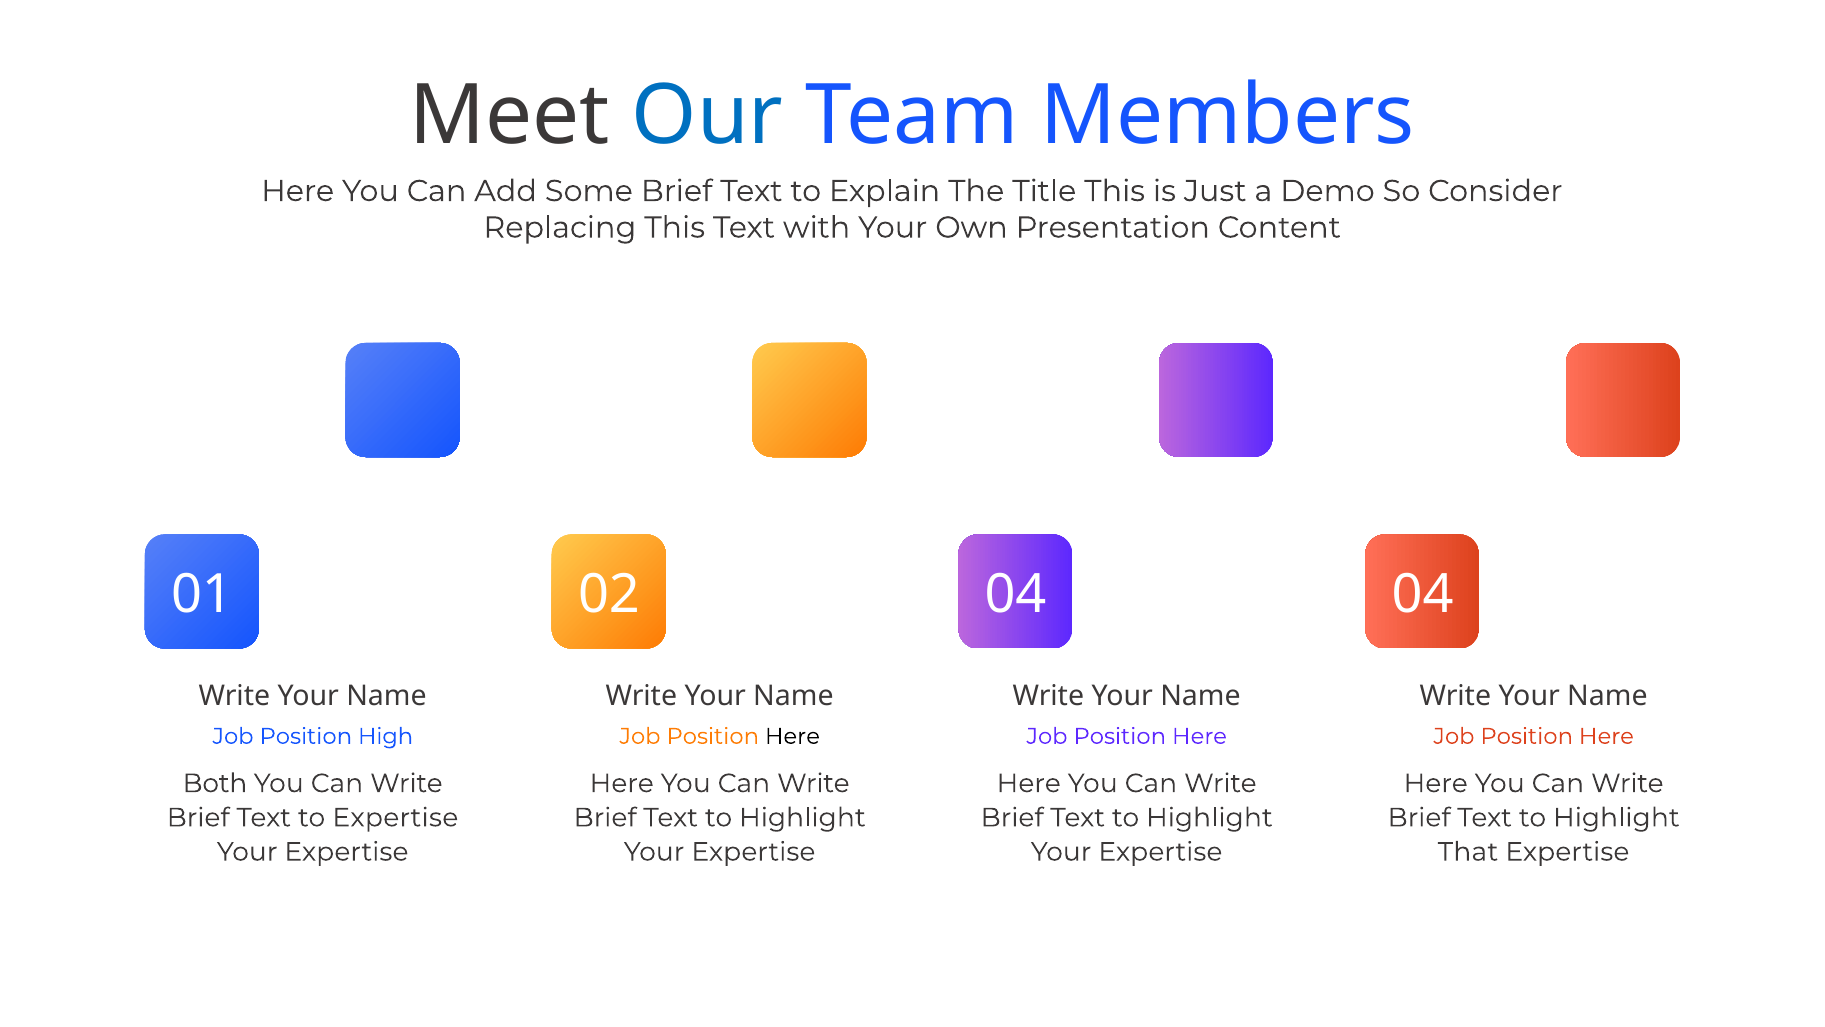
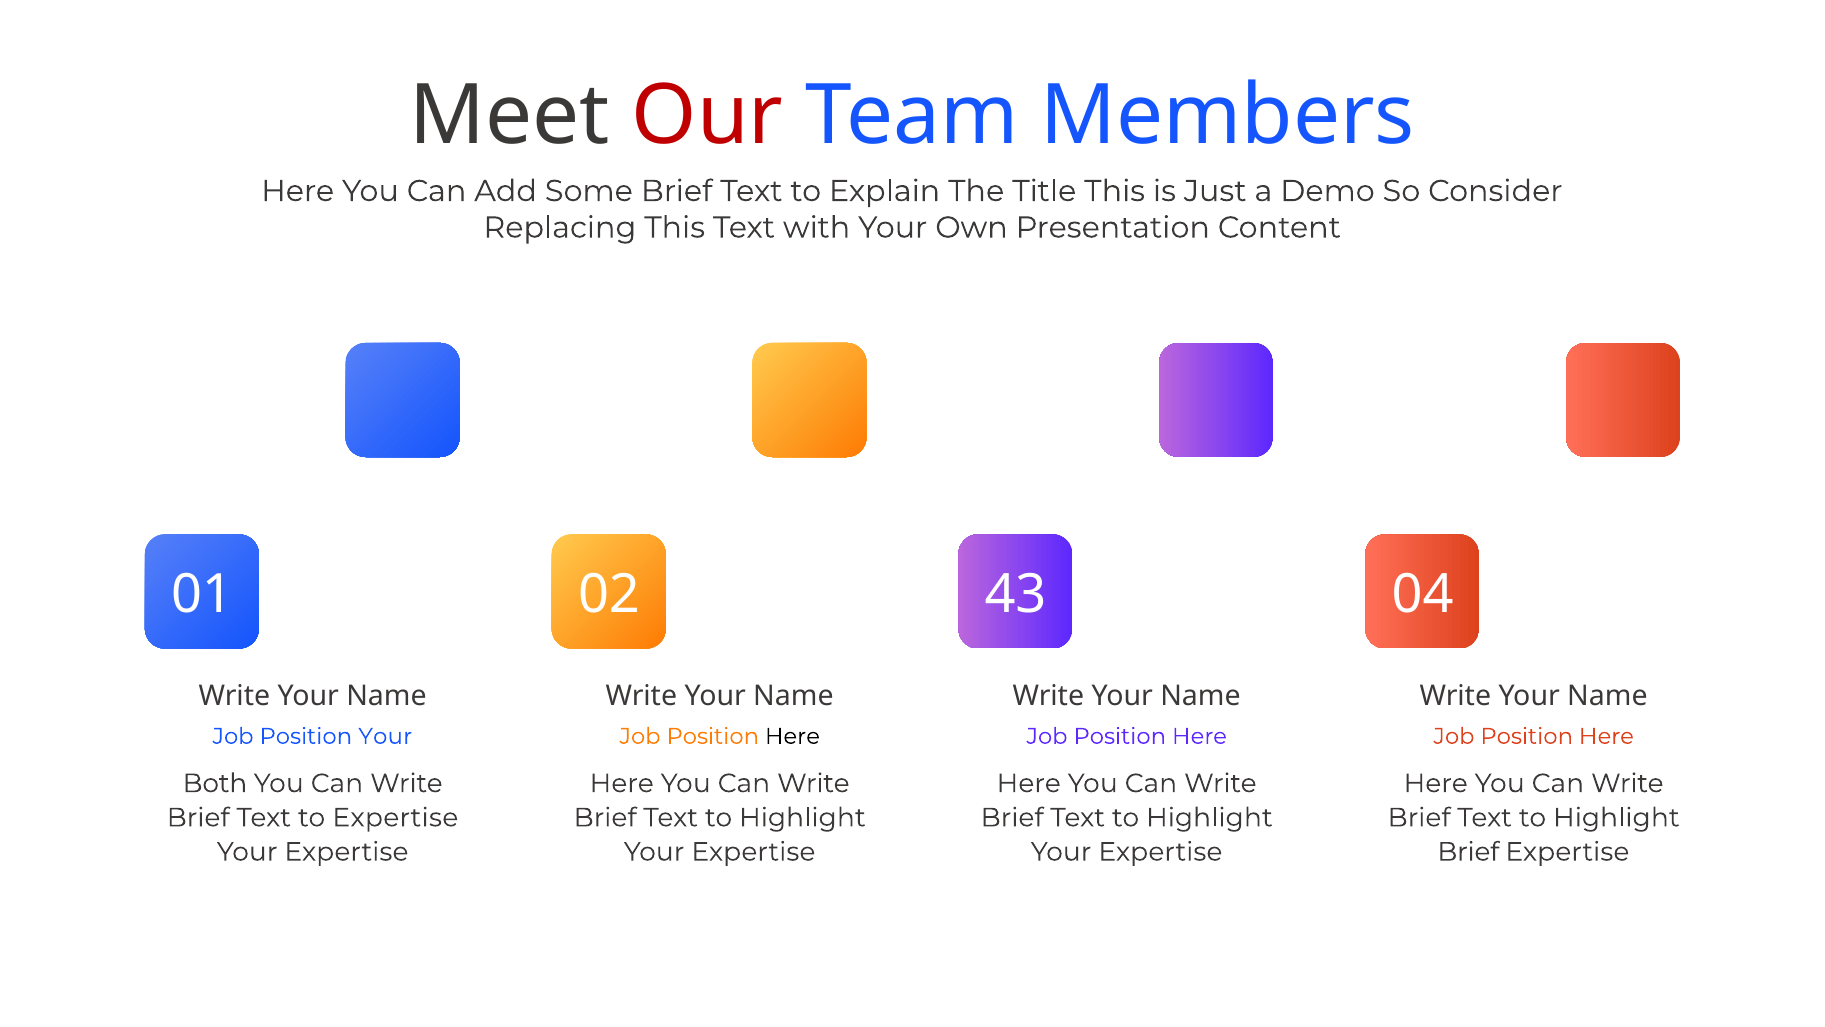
Our colour: blue -> red
02 04: 04 -> 43
Position High: High -> Your
That at (1468, 852): That -> Brief
